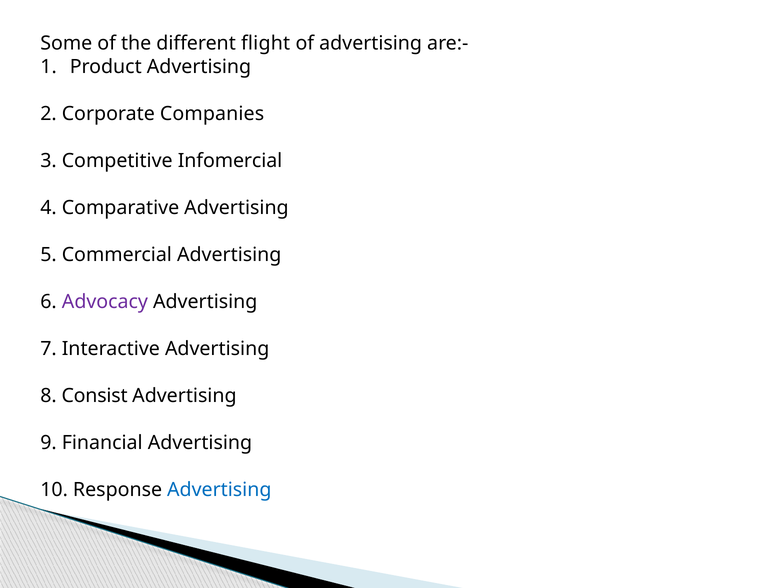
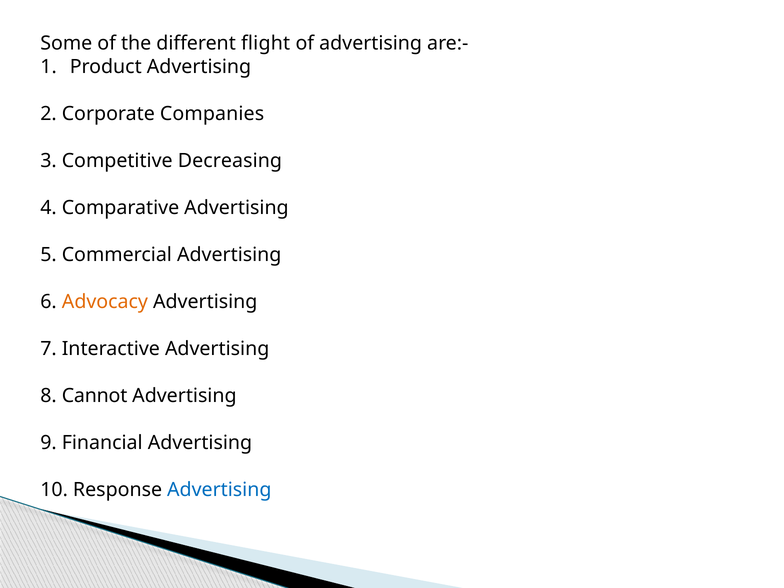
Infomercial: Infomercial -> Decreasing
Advocacy colour: purple -> orange
Consist: Consist -> Cannot
